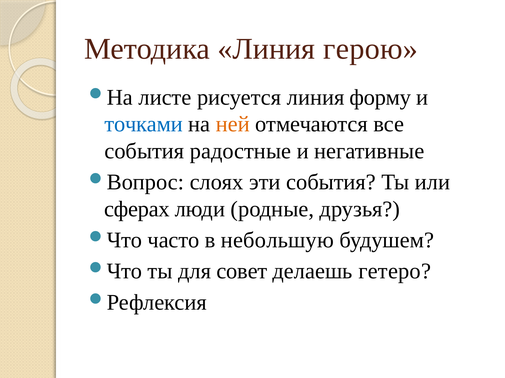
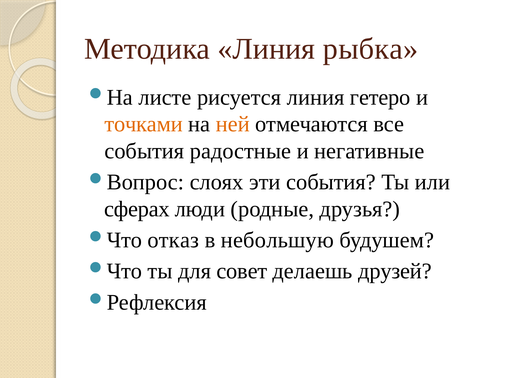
герою: герою -> рыбка
форму: форму -> гетеро
точками colour: blue -> orange
часто: часто -> отказ
гетеро: гетеро -> друзей
